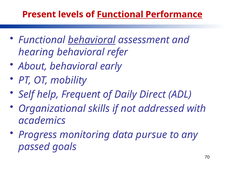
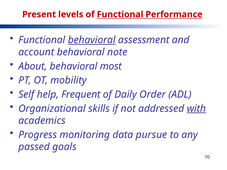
hearing: hearing -> account
refer: refer -> note
early: early -> most
Direct: Direct -> Order
with underline: none -> present
